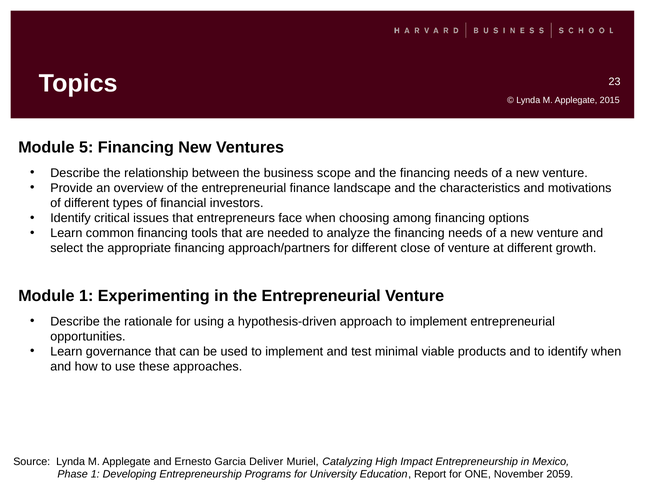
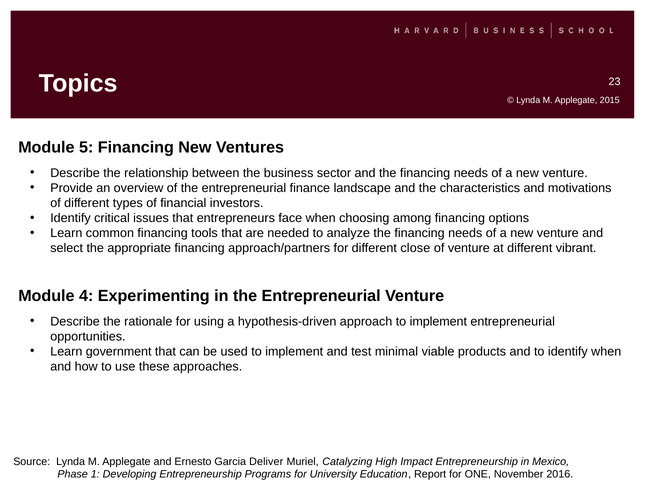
scope: scope -> sector
growth: growth -> vibrant
Module 1: 1 -> 4
governance: governance -> government
2059: 2059 -> 2016
